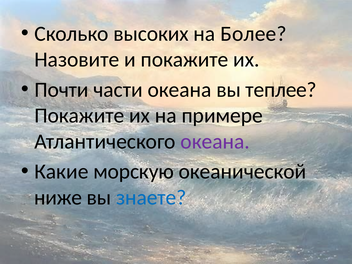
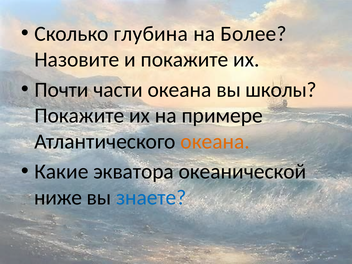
высоких: высоких -> глубина
теплее: теплее -> школы
океана at (215, 141) colour: purple -> orange
морскую: морскую -> экватора
